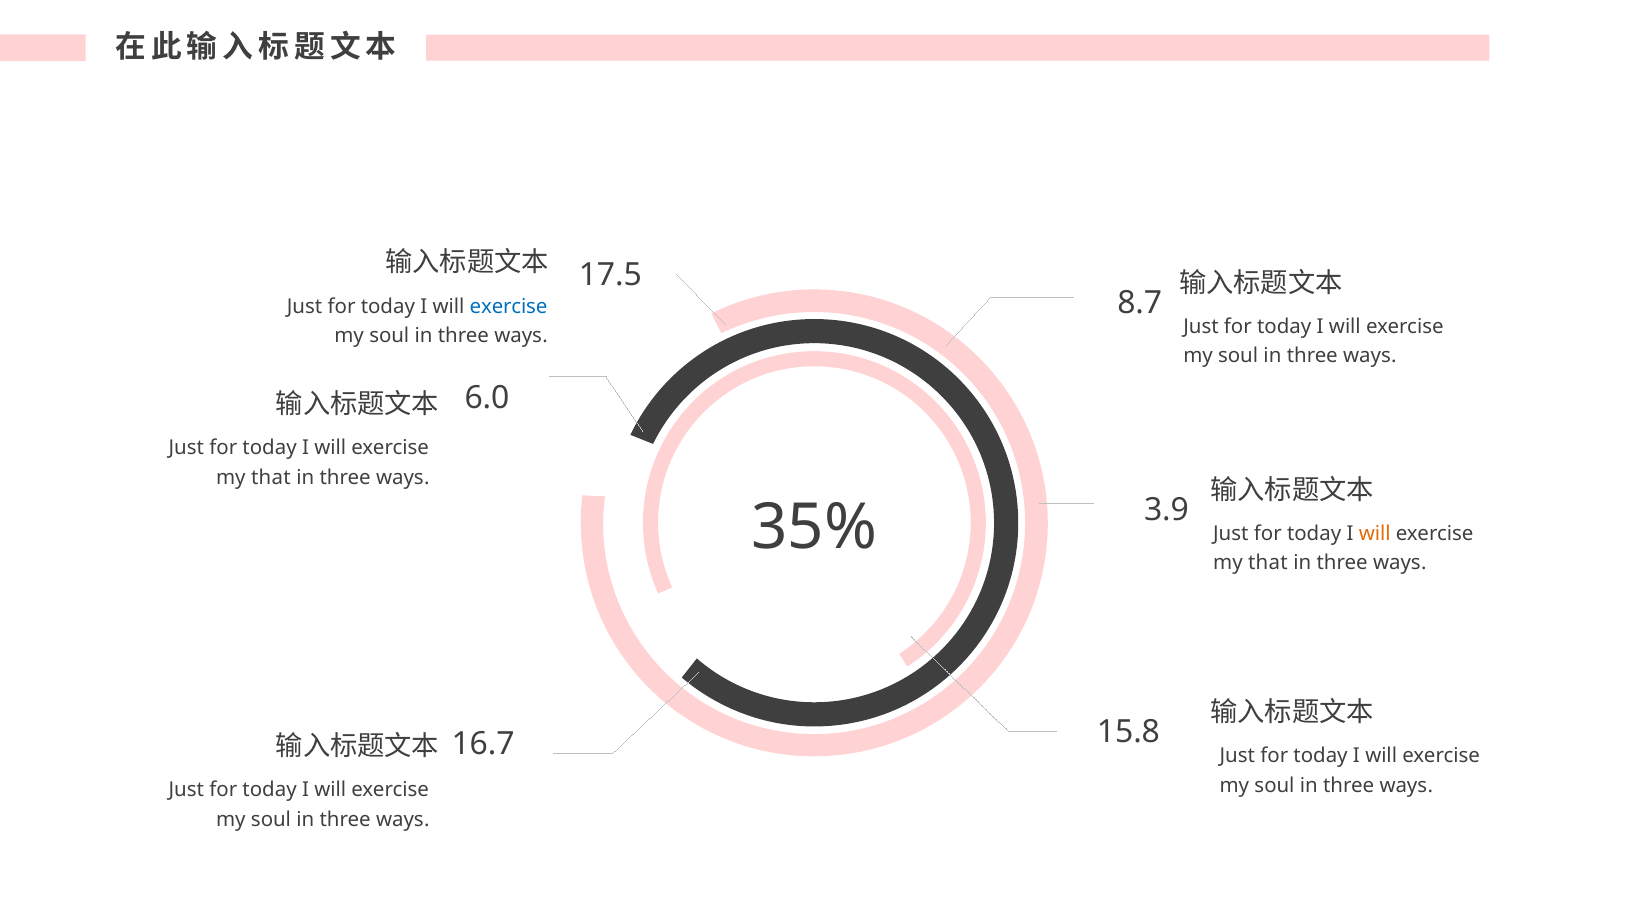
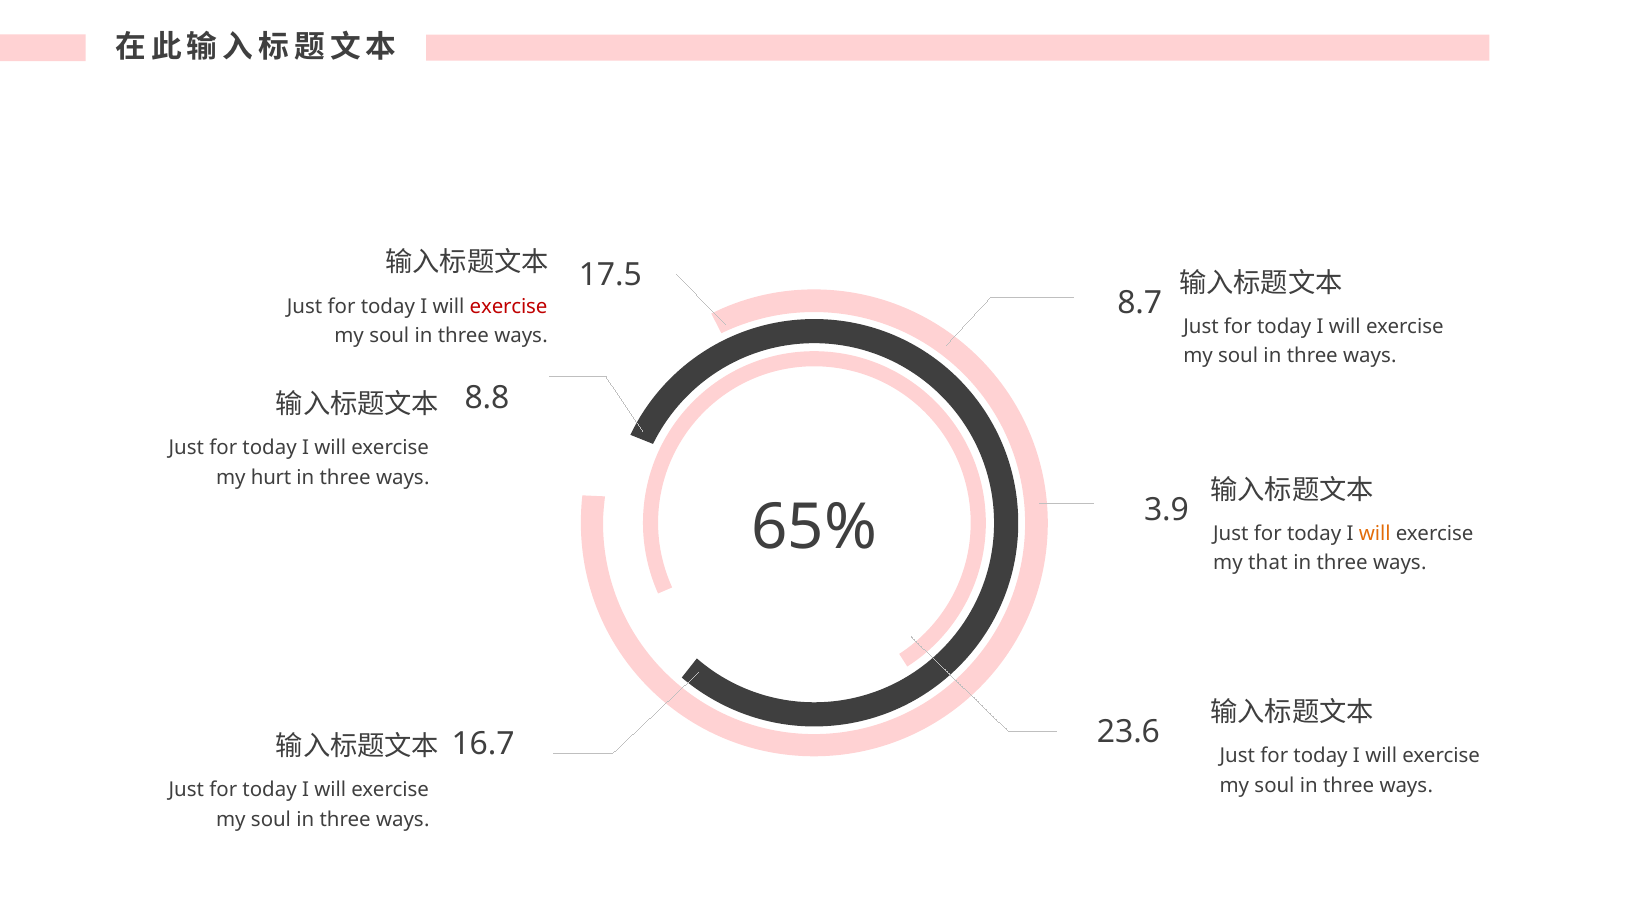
exercise at (509, 306) colour: blue -> red
6.0: 6.0 -> 8.8
that at (271, 478): that -> hurt
35%: 35% -> 65%
15.8: 15.8 -> 23.6
